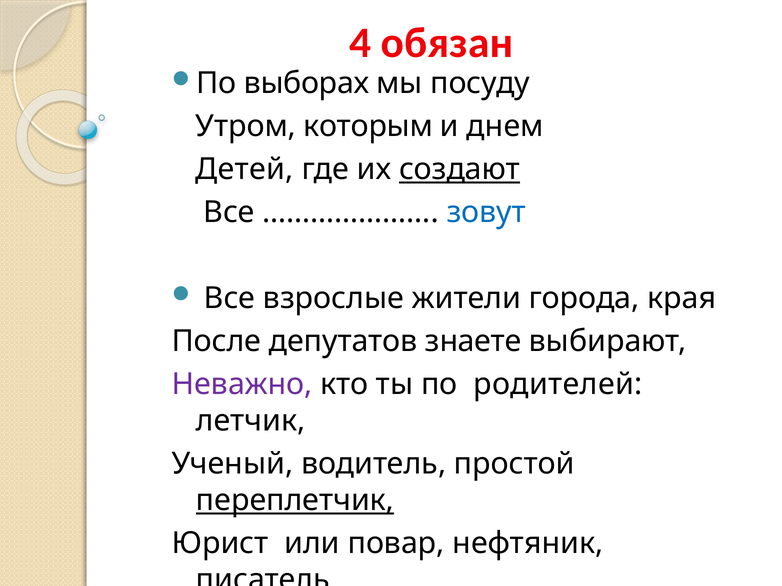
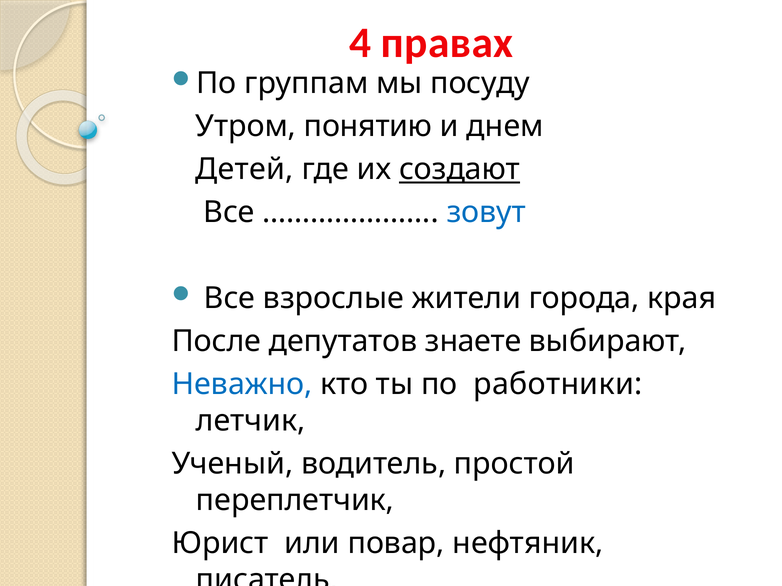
обязан: обязан -> правах
По выборах: выборах -> группам
которым: которым -> понятию
Неважно colour: purple -> blue
родителей: родителей -> работники
переплетчик underline: present -> none
